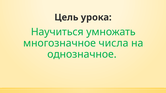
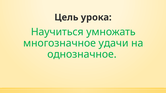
числа: числа -> удачи
